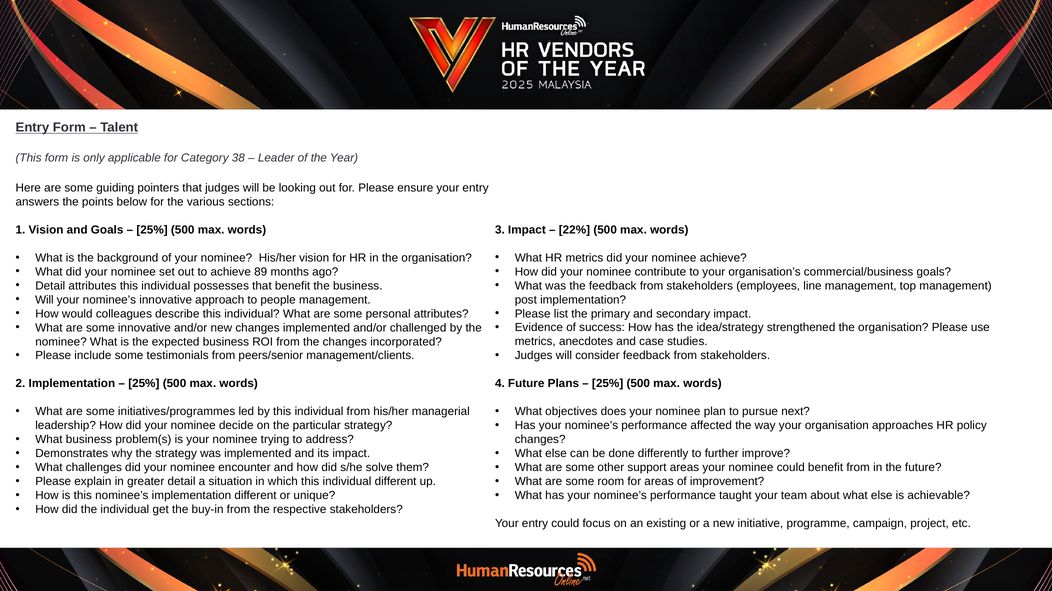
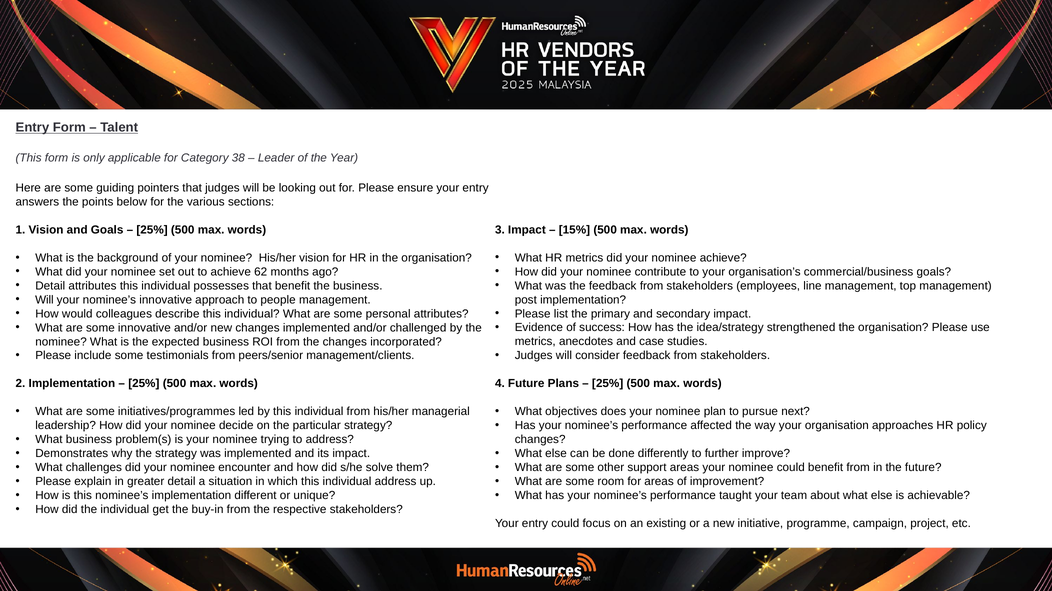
22%: 22% -> 15%
89: 89 -> 62
individual different: different -> address
